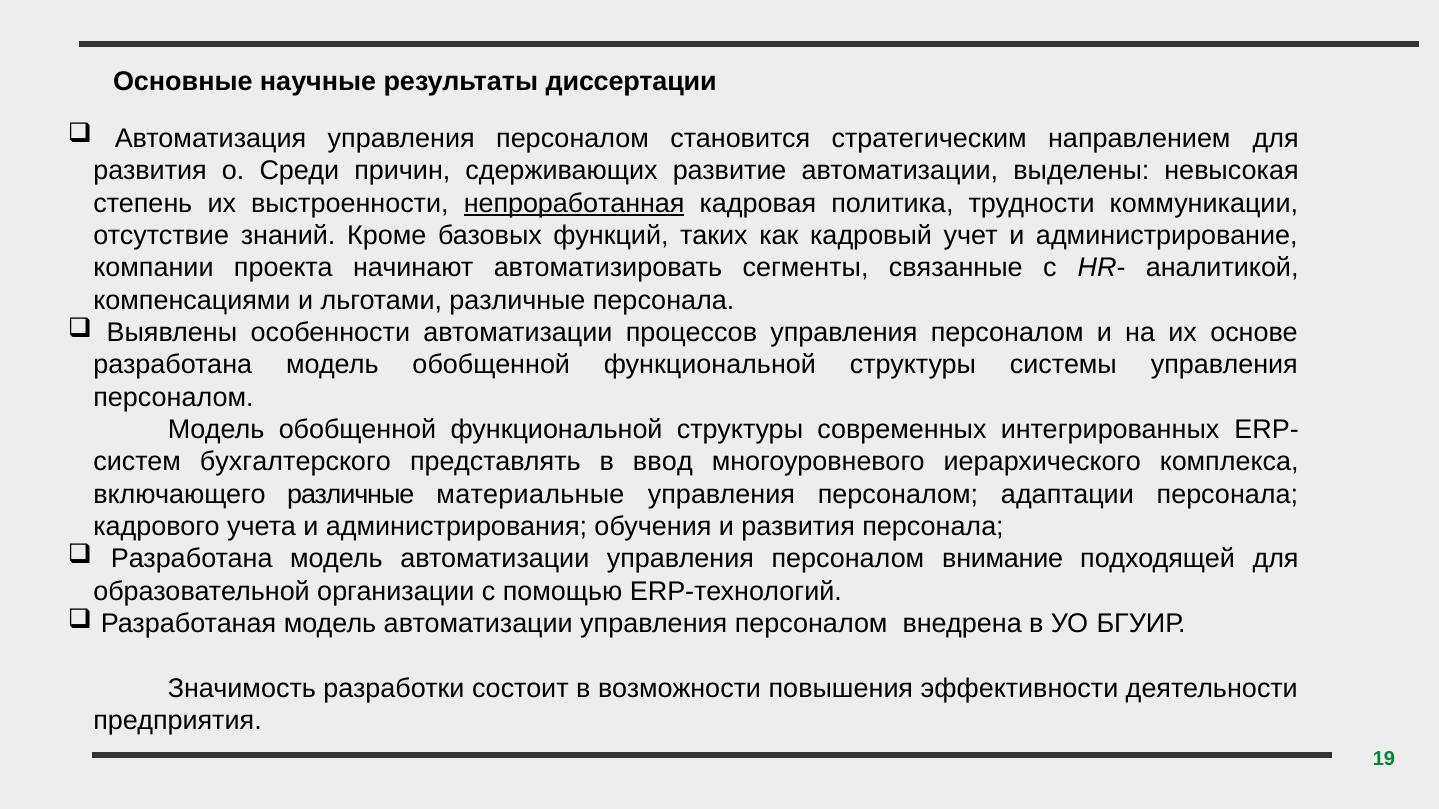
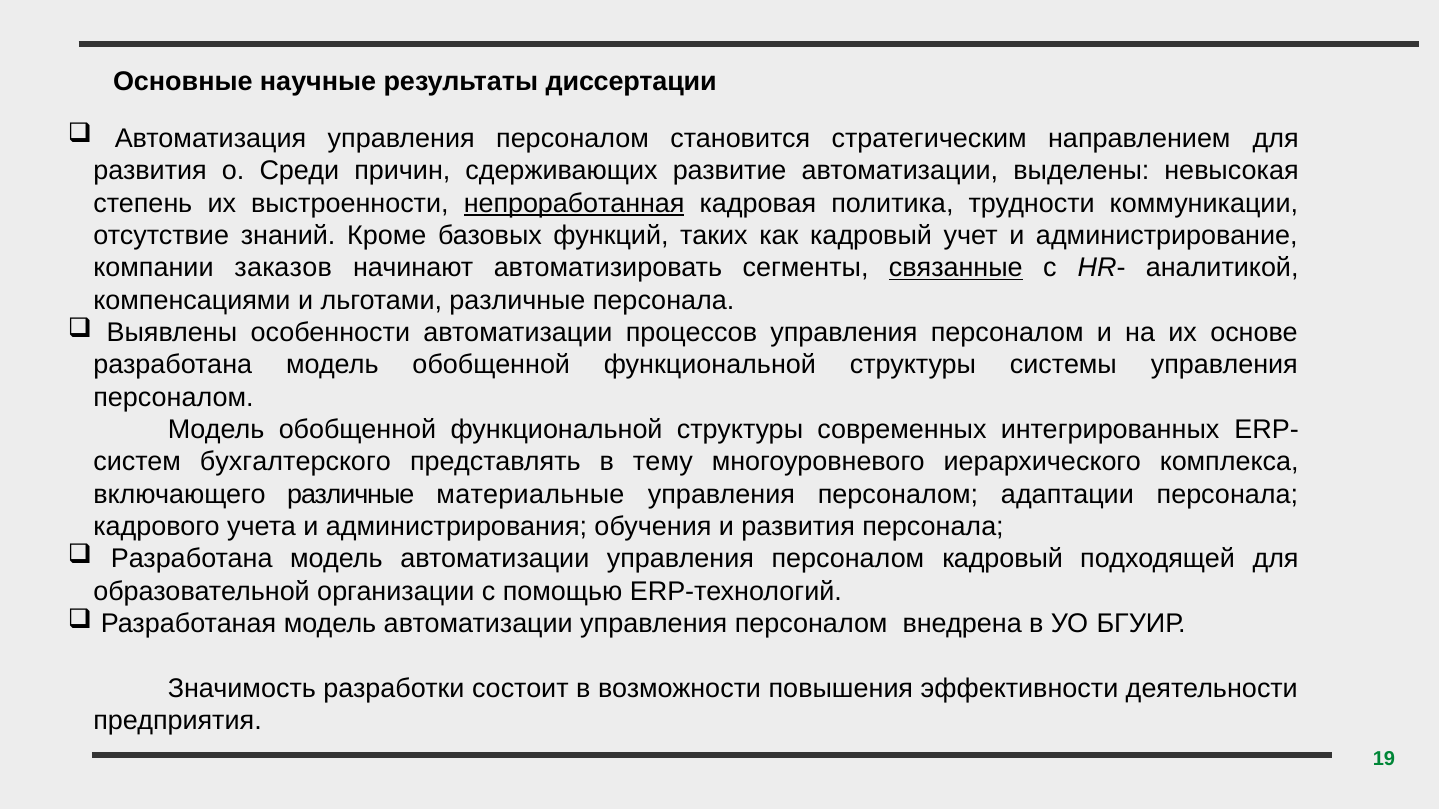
проекта: проекта -> заказов
связанные underline: none -> present
ввод: ввод -> тему
персоналом внимание: внимание -> кадровый
